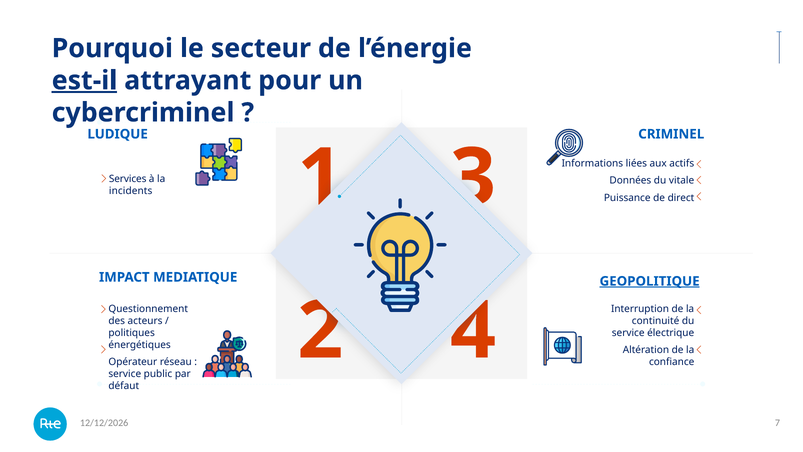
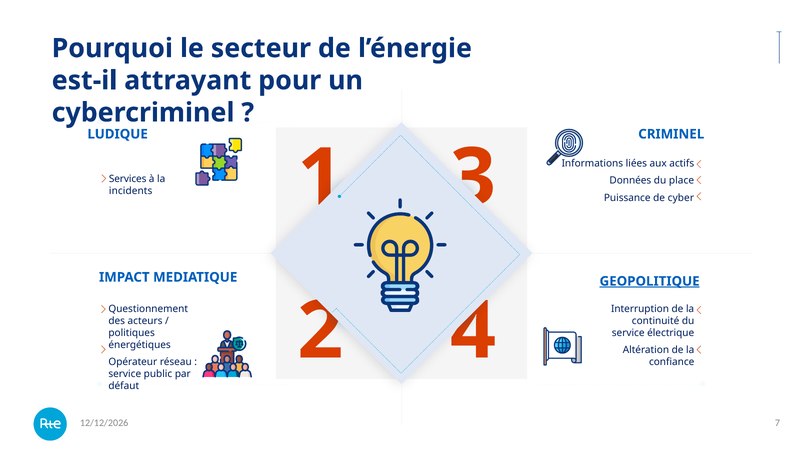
est-il underline: present -> none
vitale: vitale -> place
direct: direct -> cyber
